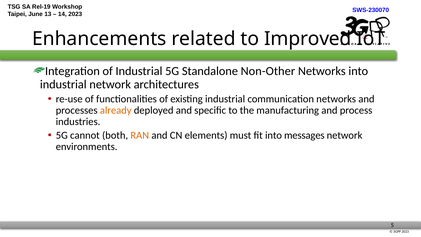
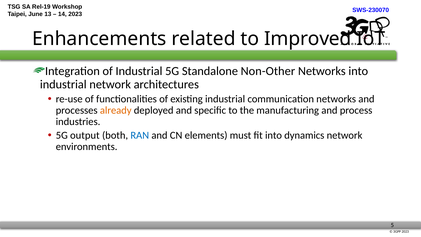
cannot: cannot -> output
RAN colour: orange -> blue
messages: messages -> dynamics
